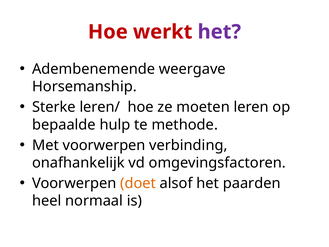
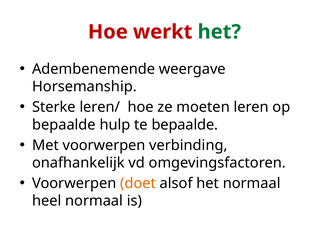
het at (219, 32) colour: purple -> green
te methode: methode -> bepaalde
het paarden: paarden -> normaal
